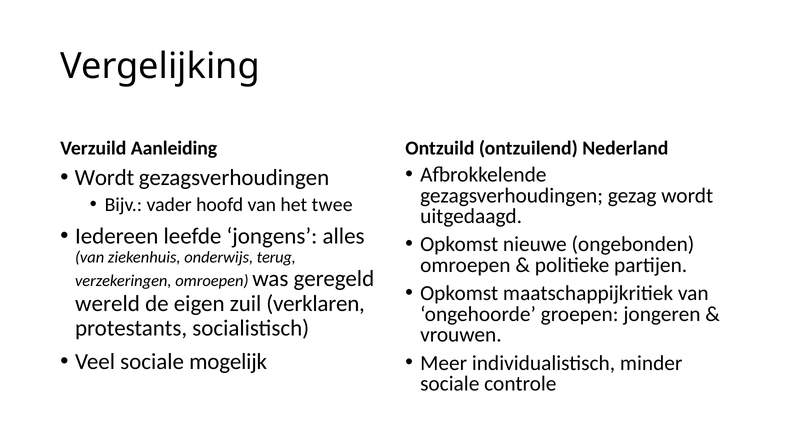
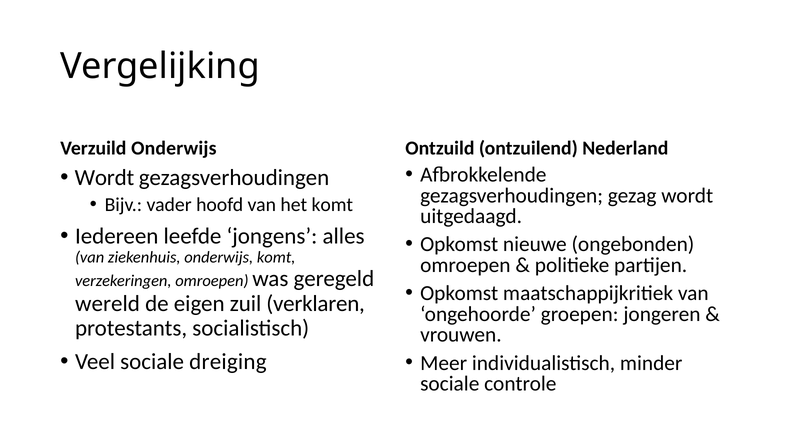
Verzuild Aanleiding: Aanleiding -> Onderwijs
het twee: twee -> komt
onderwijs terug: terug -> komt
mogelijk: mogelijk -> dreiging
